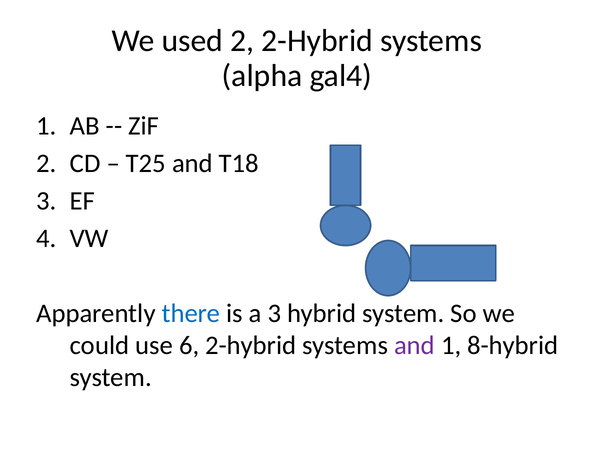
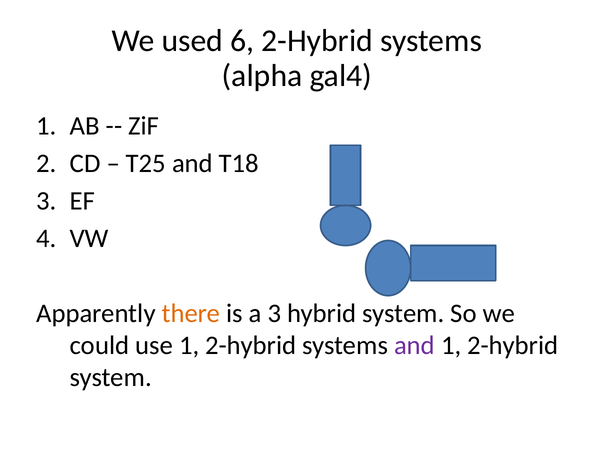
used 2: 2 -> 6
there colour: blue -> orange
use 6: 6 -> 1
8-hybrid at (513, 345): 8-hybrid -> 2-hybrid
